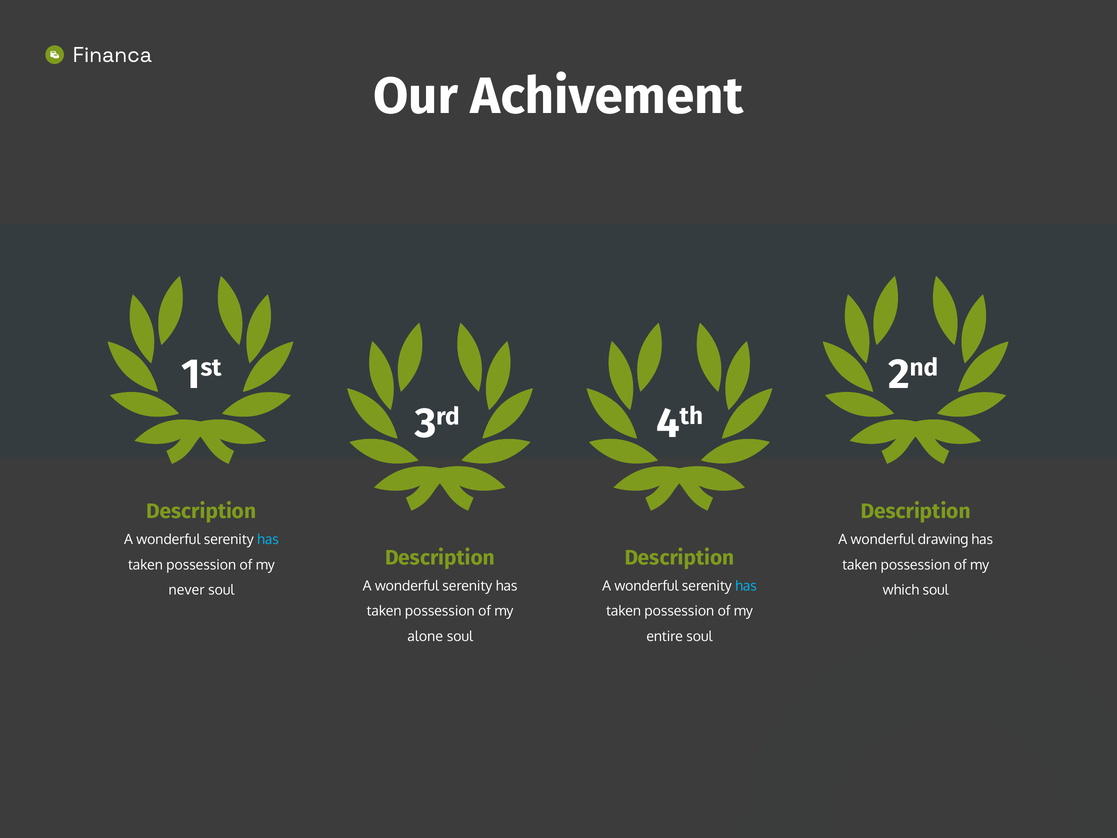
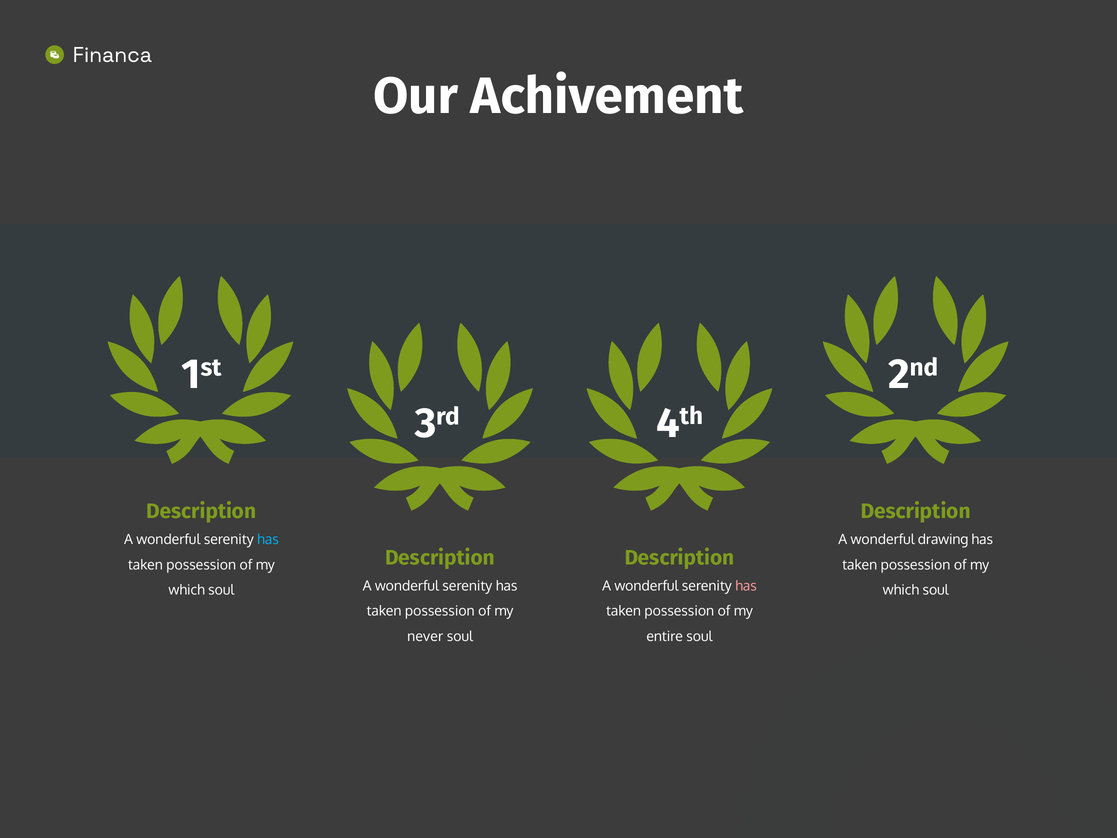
has at (746, 586) colour: light blue -> pink
never at (187, 590): never -> which
alone: alone -> never
